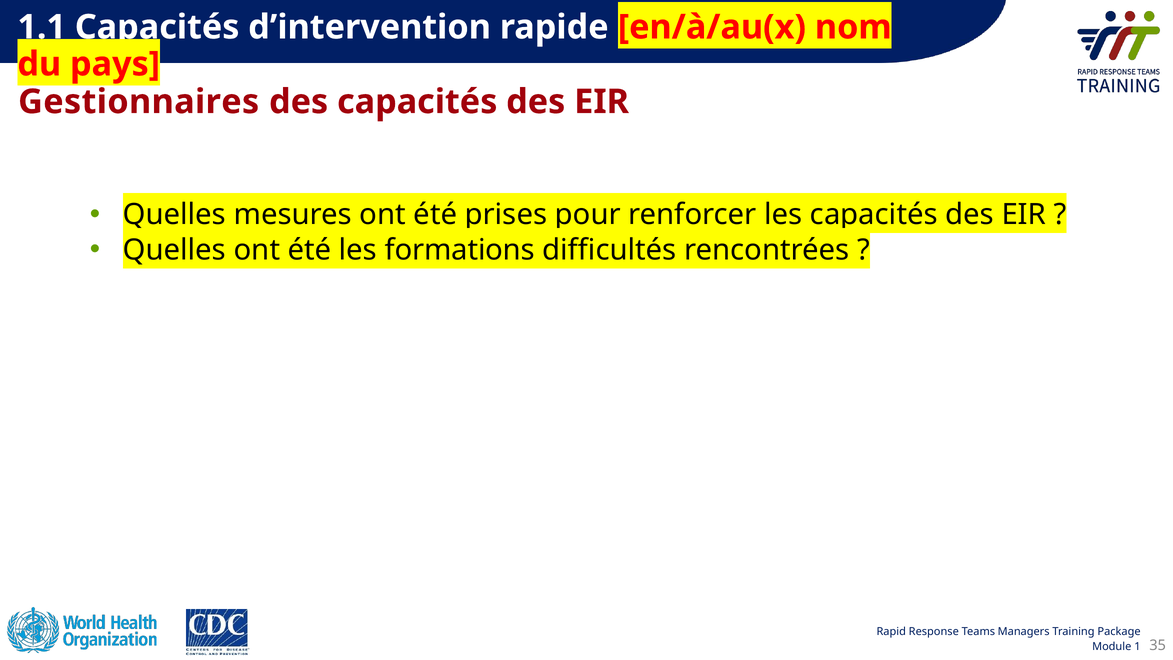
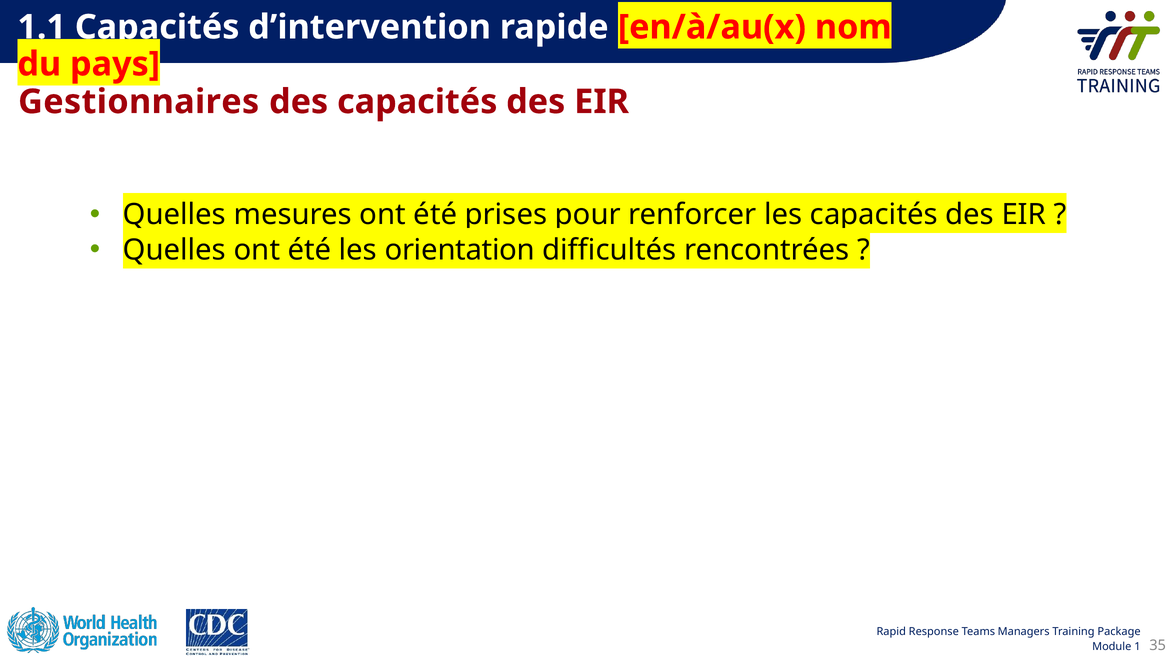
formations: formations -> orientation
